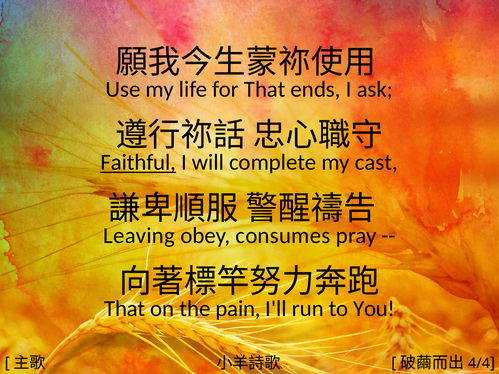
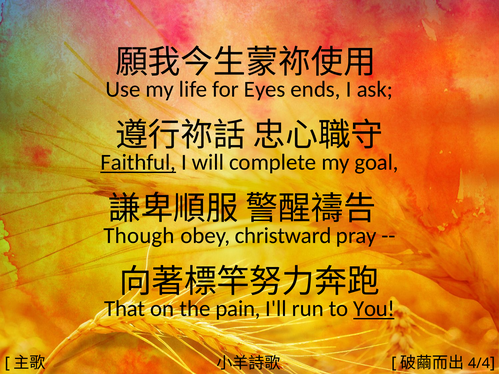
for That: That -> Eyes
cast: cast -> goal
Leaving: Leaving -> Though
consumes: consumes -> christward
You underline: none -> present
